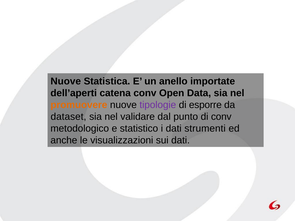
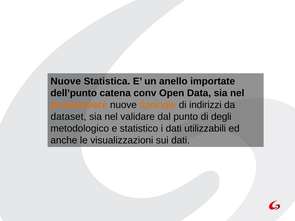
dell’aperti: dell’aperti -> dell’punto
tipologie colour: purple -> orange
esporre: esporre -> indirizzi
di conv: conv -> degli
strumenti: strumenti -> utilizzabili
